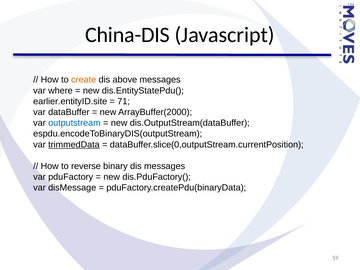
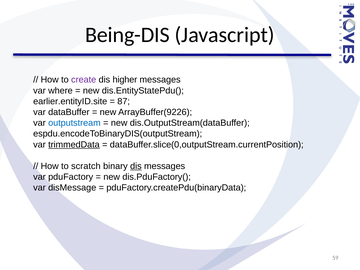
China-DIS: China-DIS -> Being-DIS
create colour: orange -> purple
above: above -> higher
71: 71 -> 87
ArrayBuffer(2000: ArrayBuffer(2000 -> ArrayBuffer(9226
reverse: reverse -> scratch
dis at (136, 166) underline: none -> present
